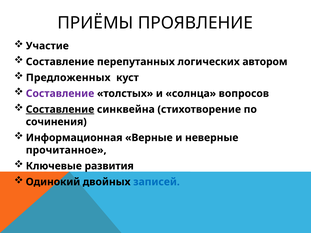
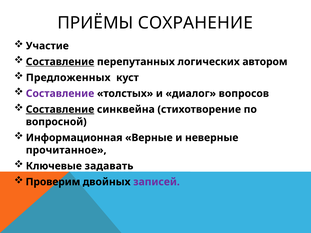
ПРОЯВЛЕНИЕ: ПРОЯВЛЕНИЕ -> СОХРАНЕНИЕ
Составление at (60, 62) underline: none -> present
солнца: солнца -> диалог
сочинения: сочинения -> вопросной
развития: развития -> задавать
Одинокий: Одинокий -> Проверим
записей colour: blue -> purple
